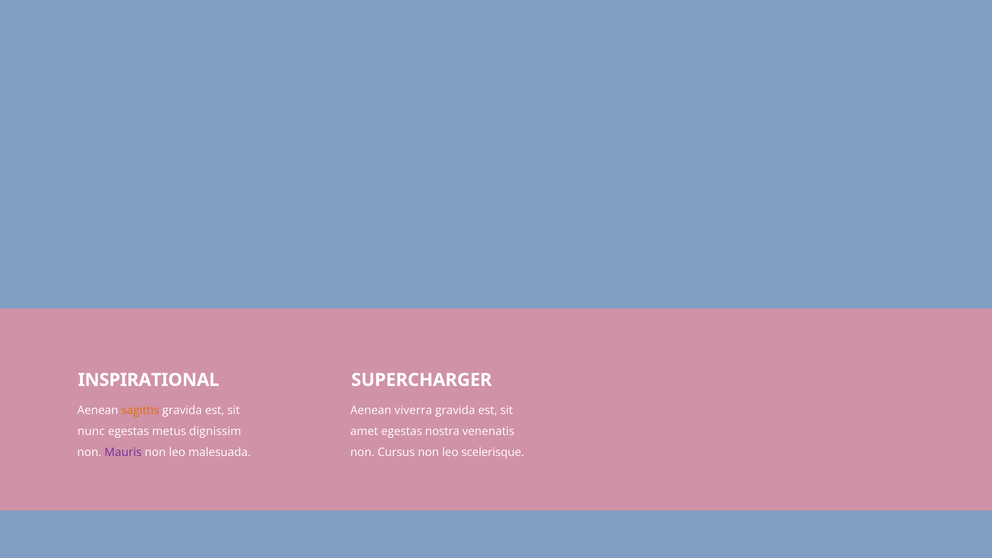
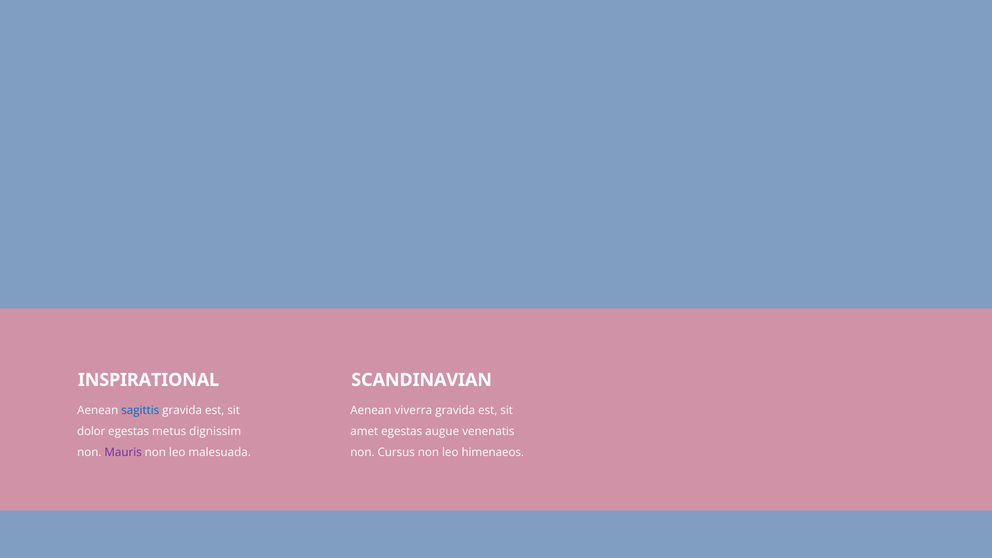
SUPERCHARGER: SUPERCHARGER -> SCANDINAVIAN
sagittis colour: orange -> blue
nunc: nunc -> dolor
nostra: nostra -> augue
scelerisque: scelerisque -> himenaeos
